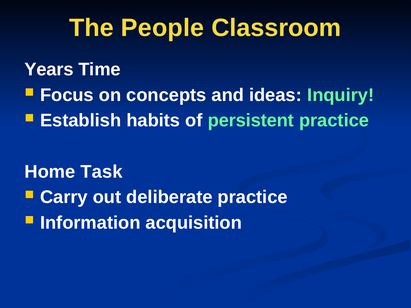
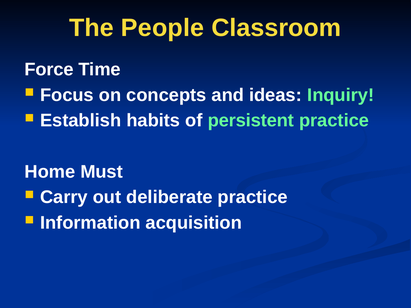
Years: Years -> Force
Task: Task -> Must
